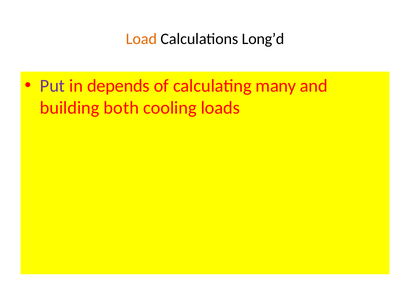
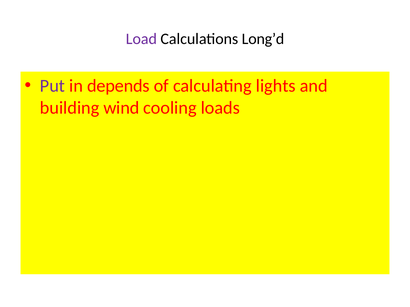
Load colour: orange -> purple
many: many -> lights
both: both -> wind
